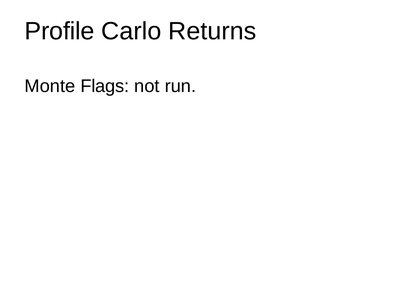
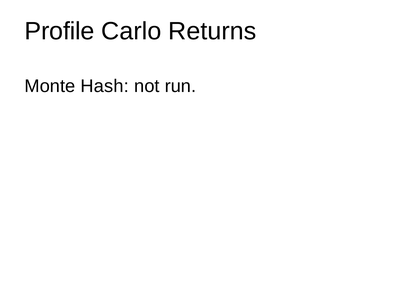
Flags: Flags -> Hash
